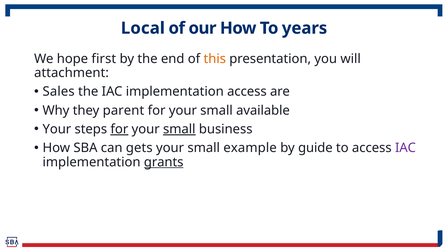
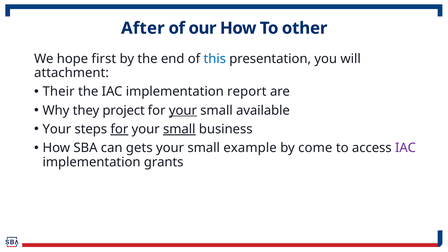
Local: Local -> After
years: years -> other
this colour: orange -> blue
Sales: Sales -> Their
implementation access: access -> report
parent: parent -> project
your at (183, 110) underline: none -> present
guide: guide -> come
grants underline: present -> none
